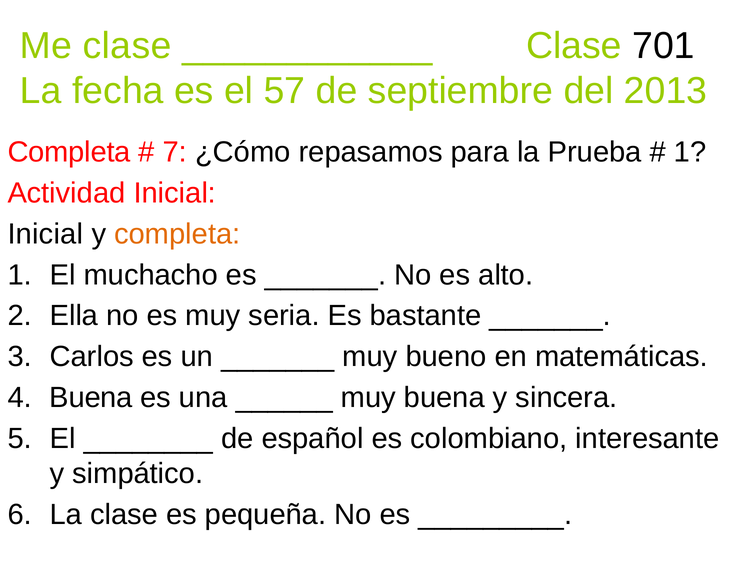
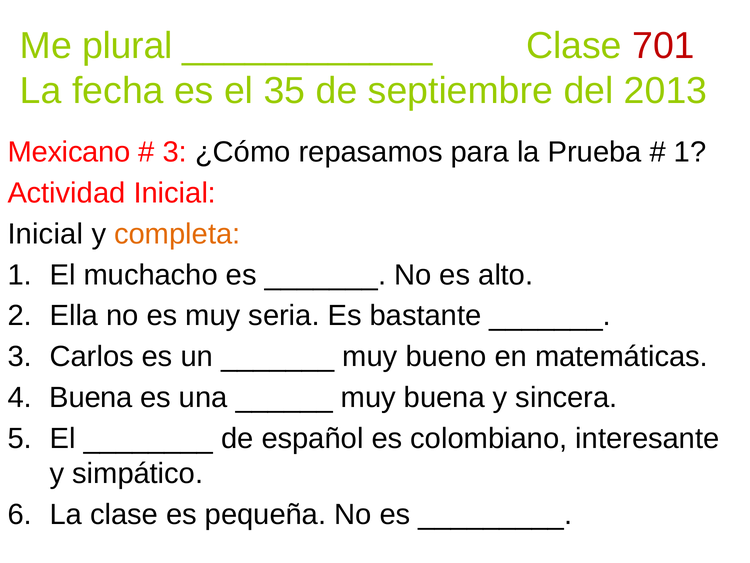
Me clase: clase -> plural
701 colour: black -> red
57: 57 -> 35
Completa at (69, 152): Completa -> Mexicano
7 at (175, 152): 7 -> 3
